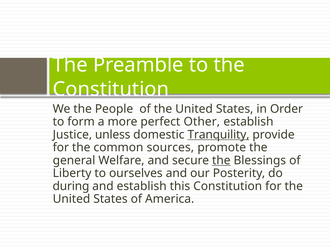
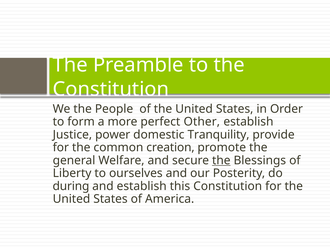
unless: unless -> power
Tranquility underline: present -> none
sources: sources -> creation
